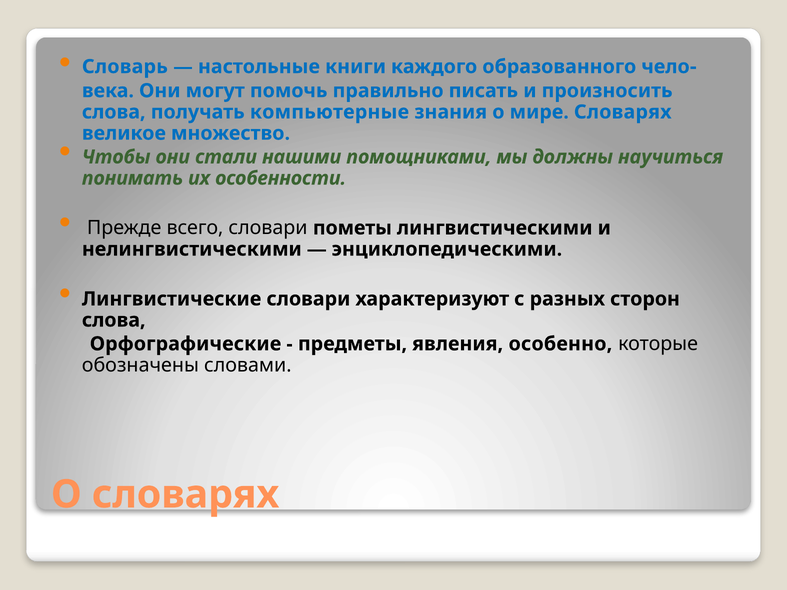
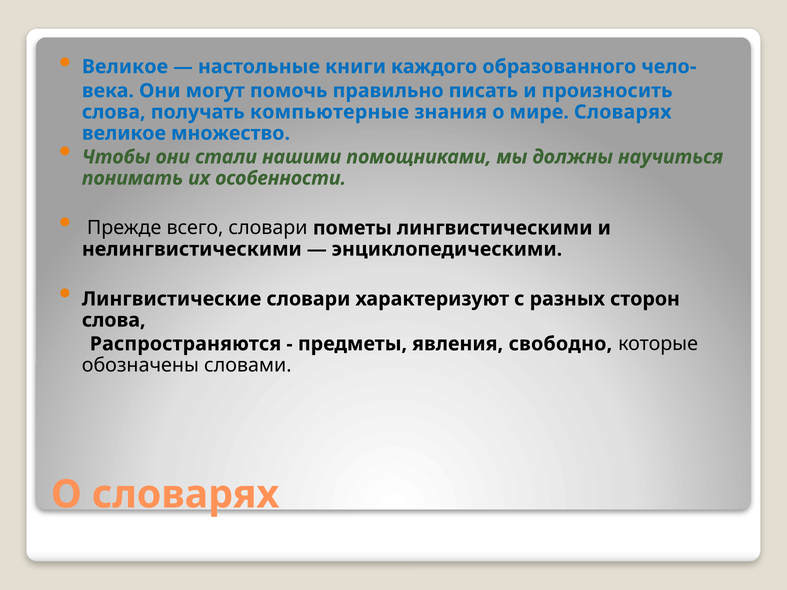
Словарь at (125, 67): Словарь -> Великое
Орфографические: Орфографические -> Распространяются
особенно: особенно -> свободно
